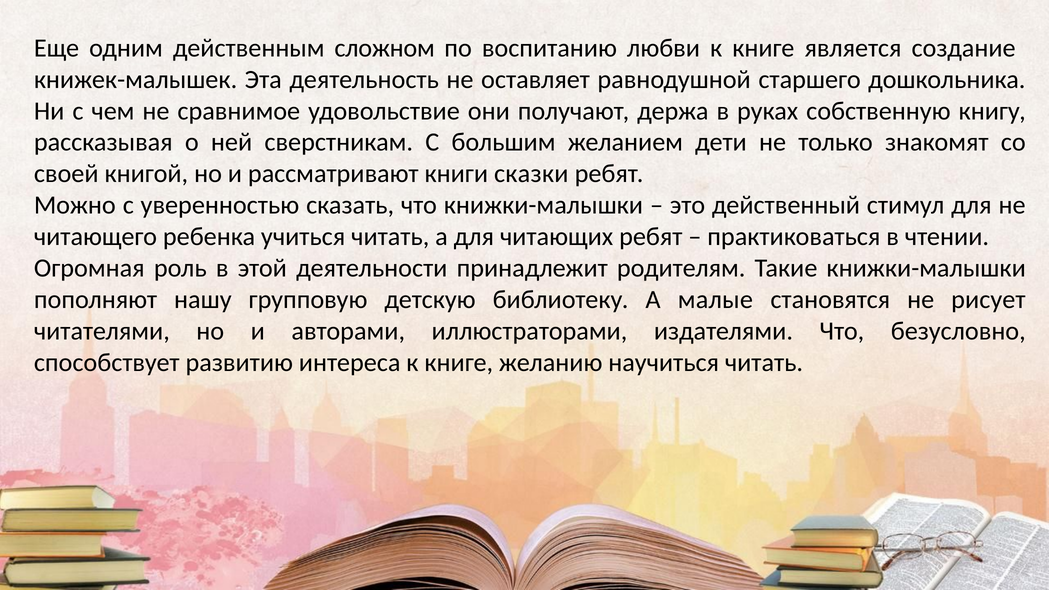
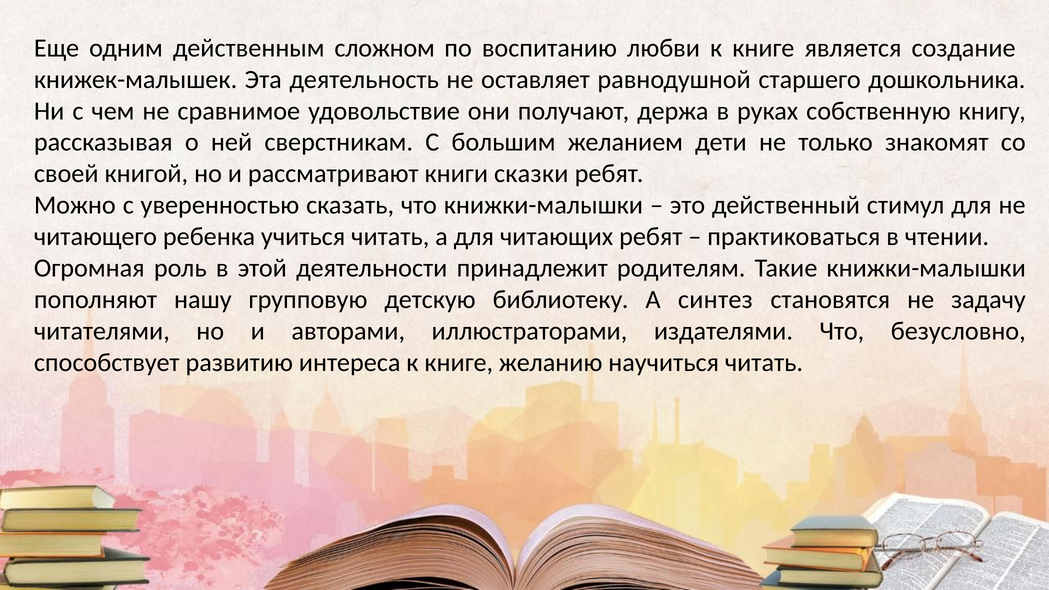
малые: малые -> синтез
рисует: рисует -> задачу
